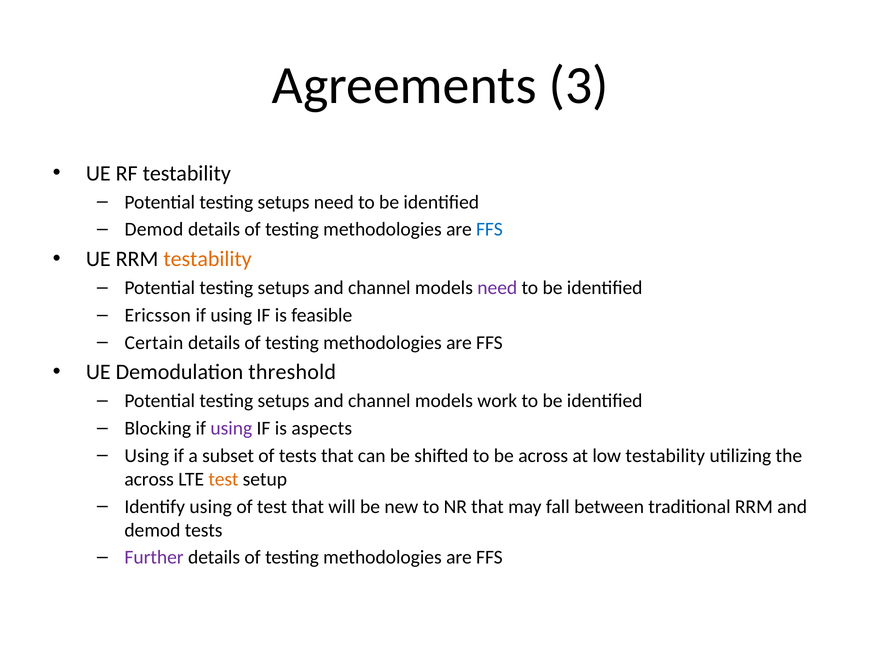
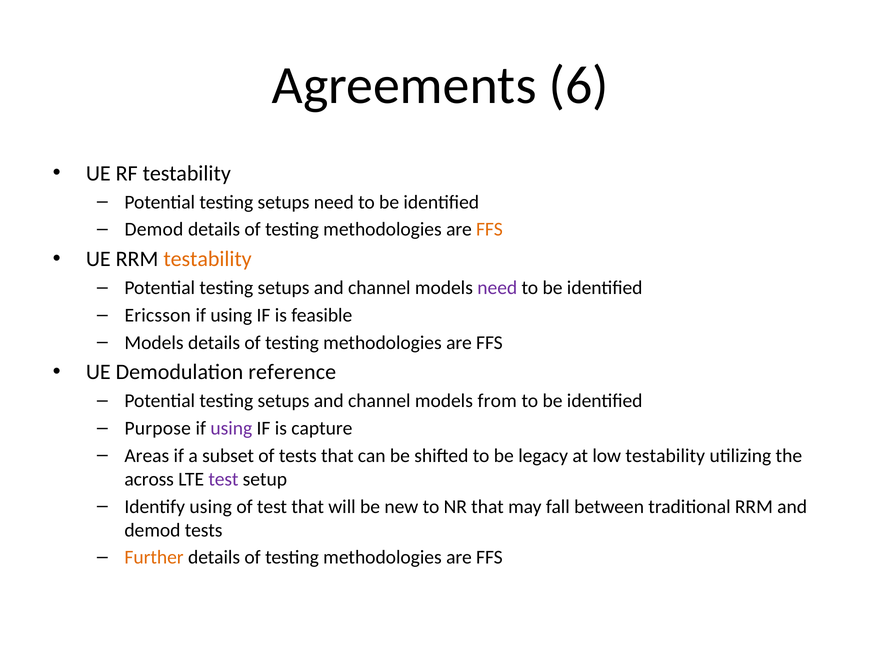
3: 3 -> 6
FFS at (489, 229) colour: blue -> orange
Certain at (154, 342): Certain -> Models
threshold: threshold -> reference
work: work -> from
Blocking: Blocking -> Purpose
aspects: aspects -> capture
Using at (147, 456): Using -> Areas
be across: across -> legacy
test at (223, 479) colour: orange -> purple
Further colour: purple -> orange
